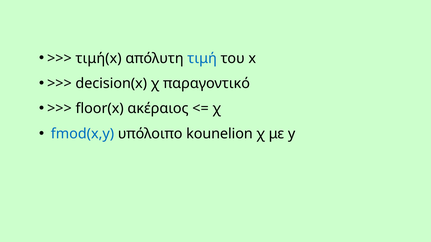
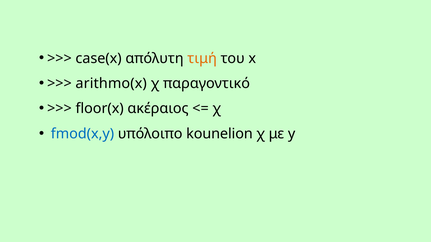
τιμή(x: τιμή(x -> case(x
τιμή colour: blue -> orange
decision(x: decision(x -> arithmo(x
